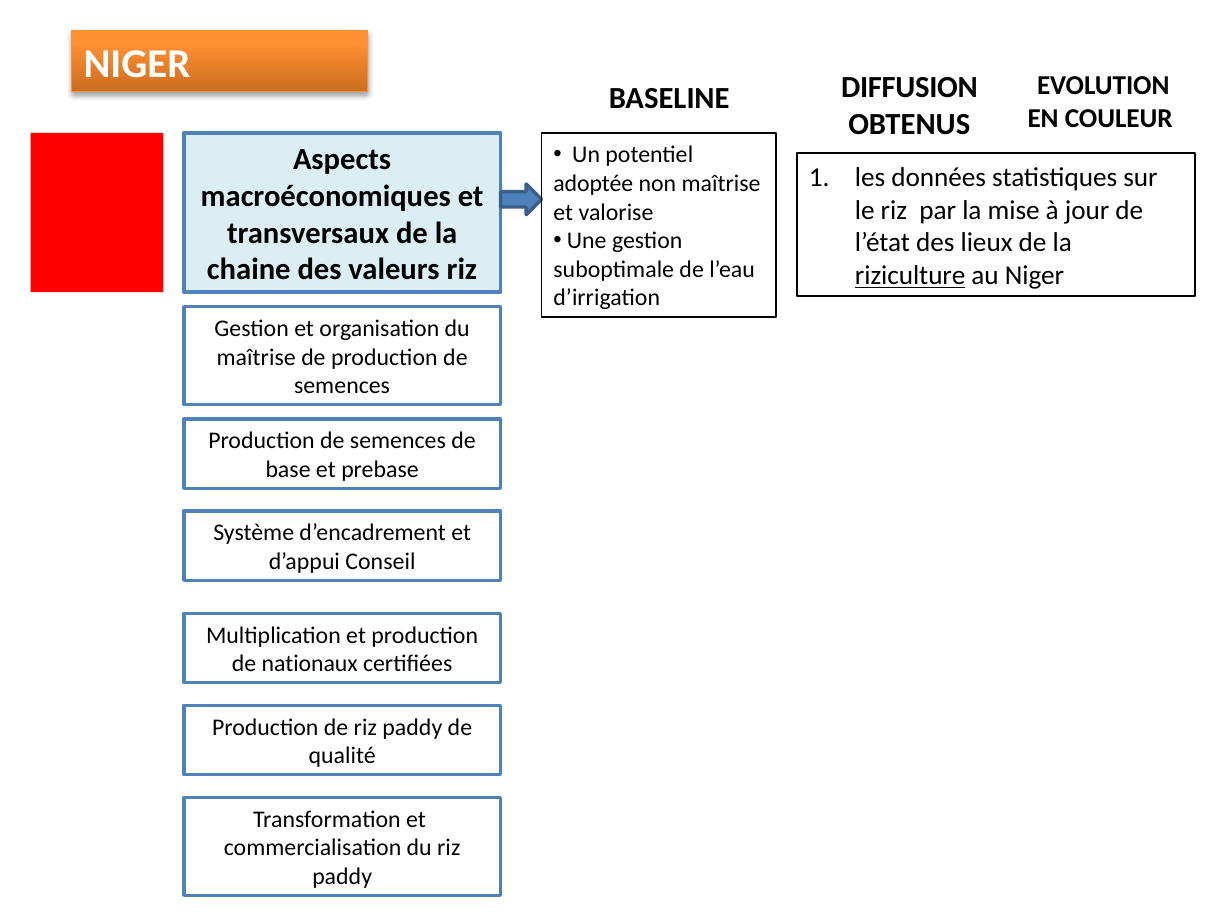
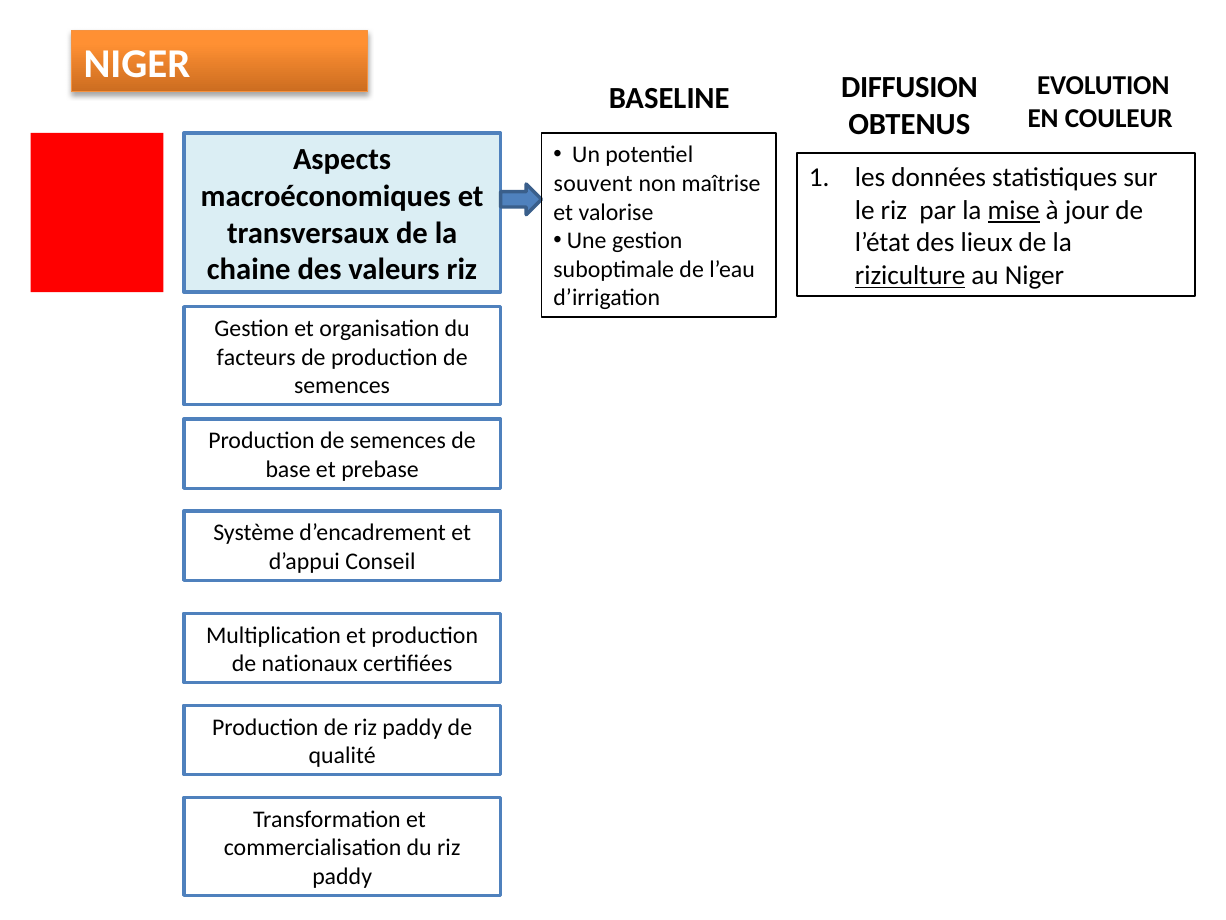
adoptée: adoptée -> souvent
mise underline: none -> present
maîtrise at (256, 357): maîtrise -> facteurs
